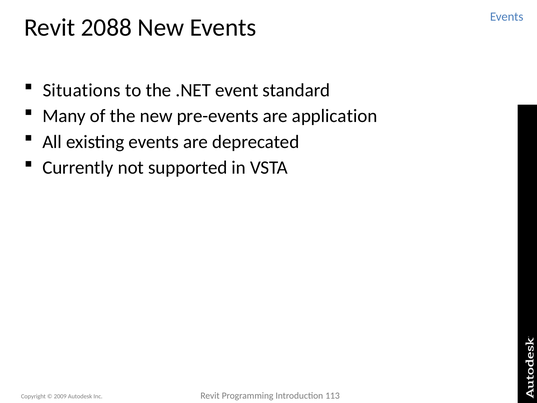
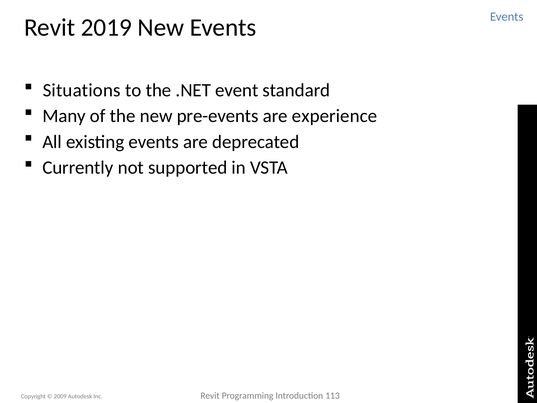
2088: 2088 -> 2019
application: application -> experience
